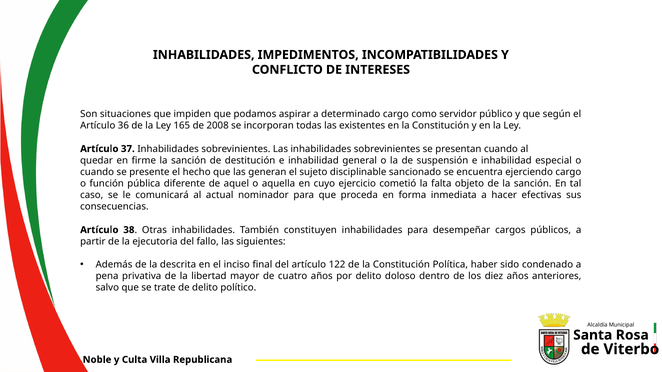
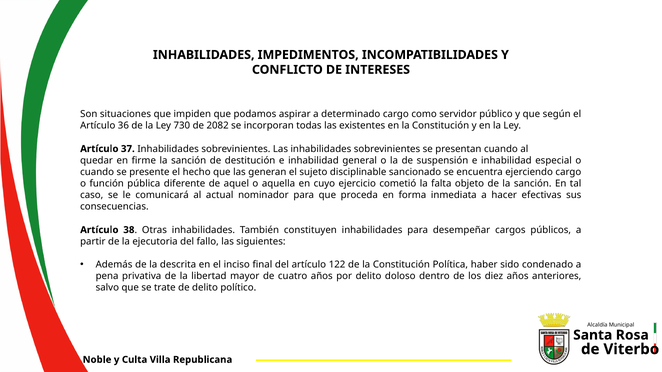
165: 165 -> 730
2008: 2008 -> 2082
